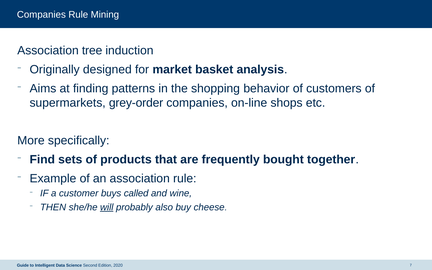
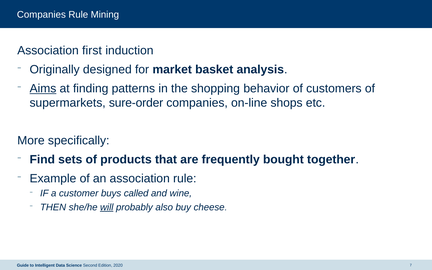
tree: tree -> first
Aims underline: none -> present
grey-order: grey-order -> sure-order
